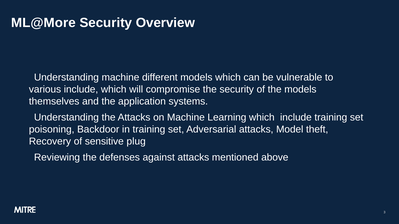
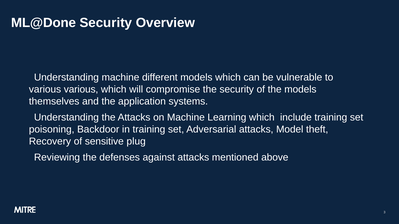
ML@More: ML@More -> ML@Done
various include: include -> various
